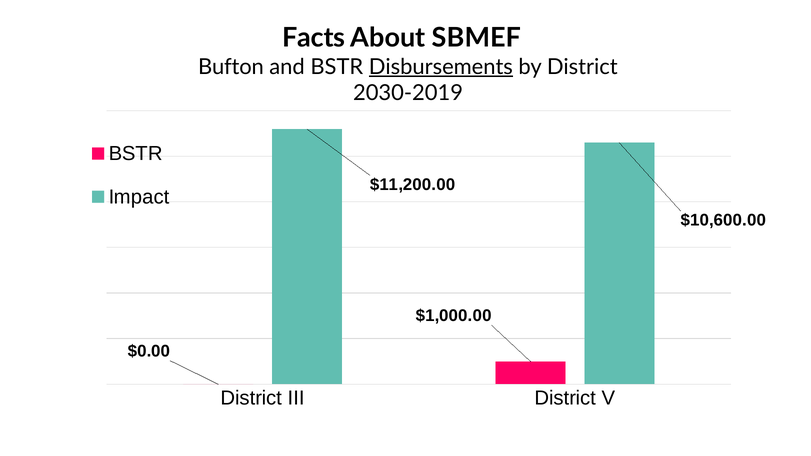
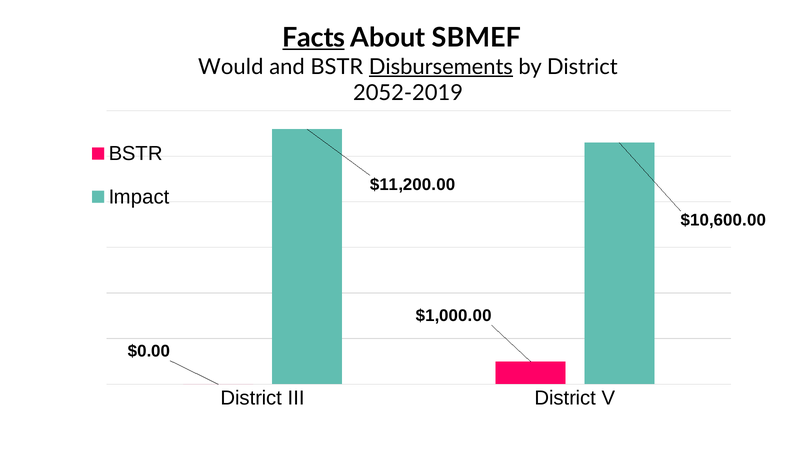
Facts underline: none -> present
Bufton: Bufton -> Would
2030-2019: 2030-2019 -> 2052-2019
